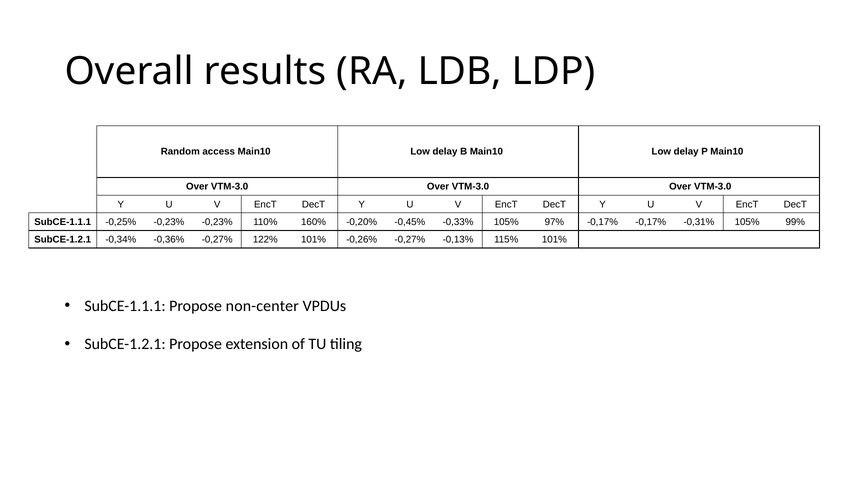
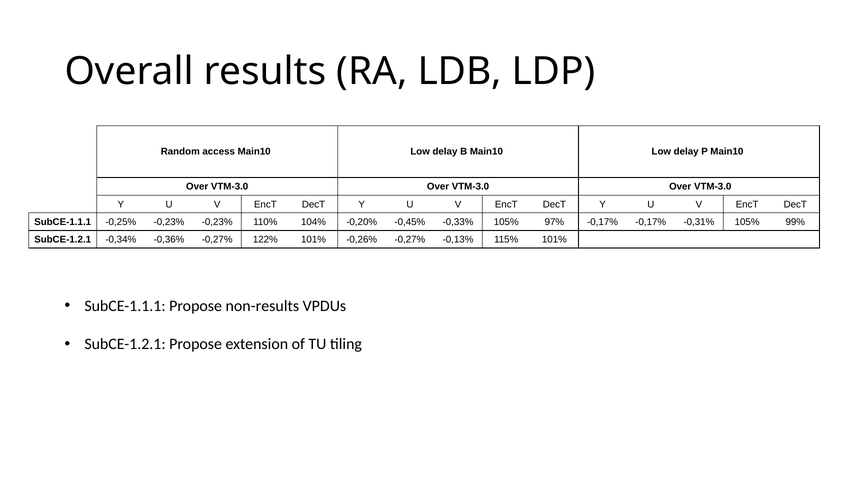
160%: 160% -> 104%
non-center: non-center -> non-results
